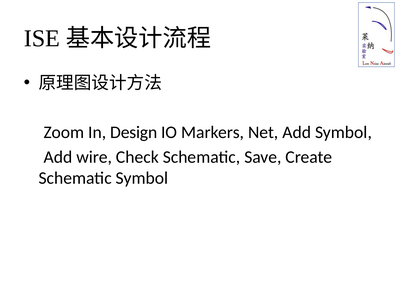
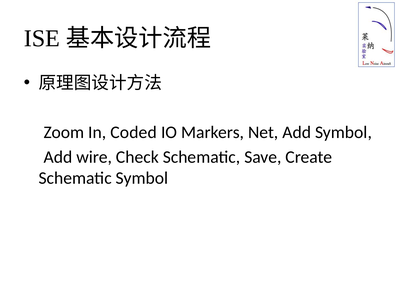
Design: Design -> Coded
